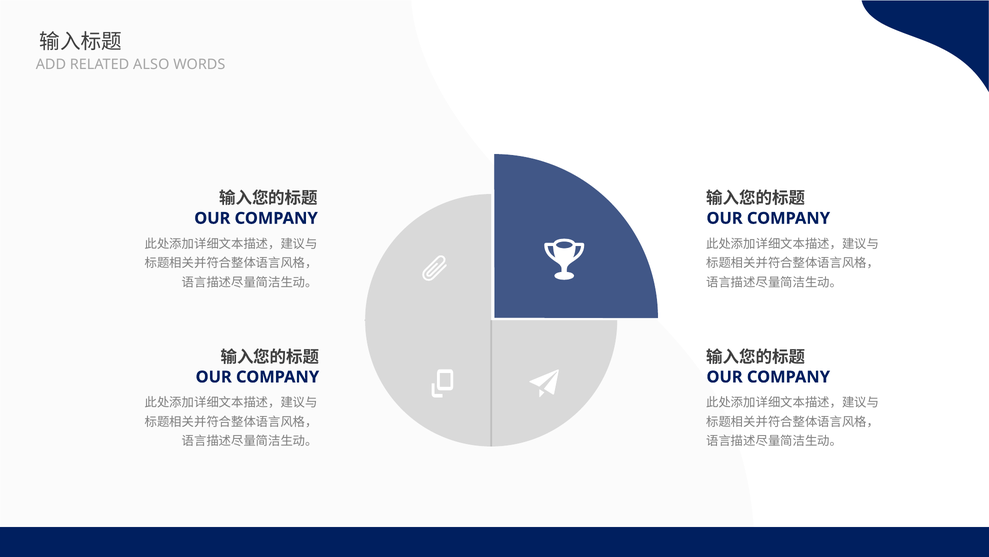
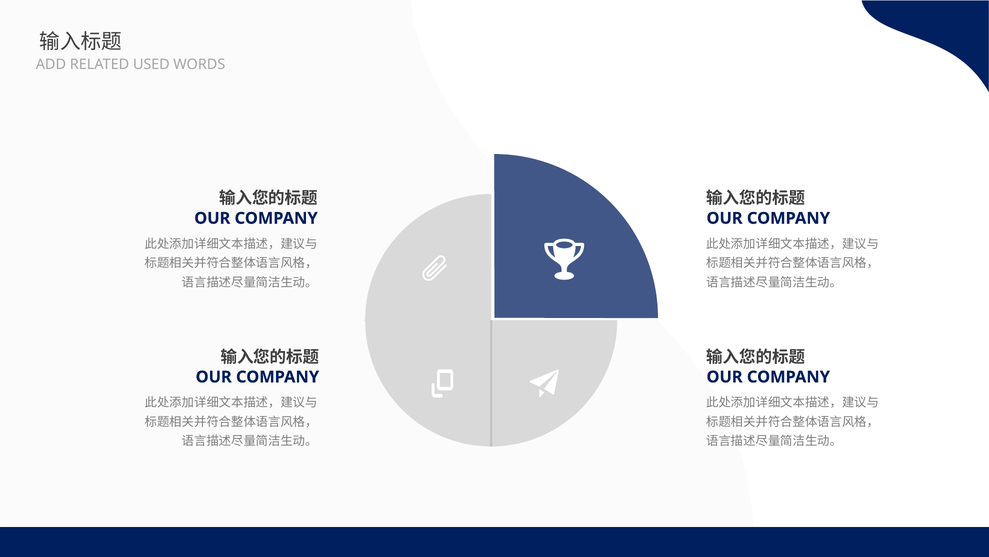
ALSO: ALSO -> USED
